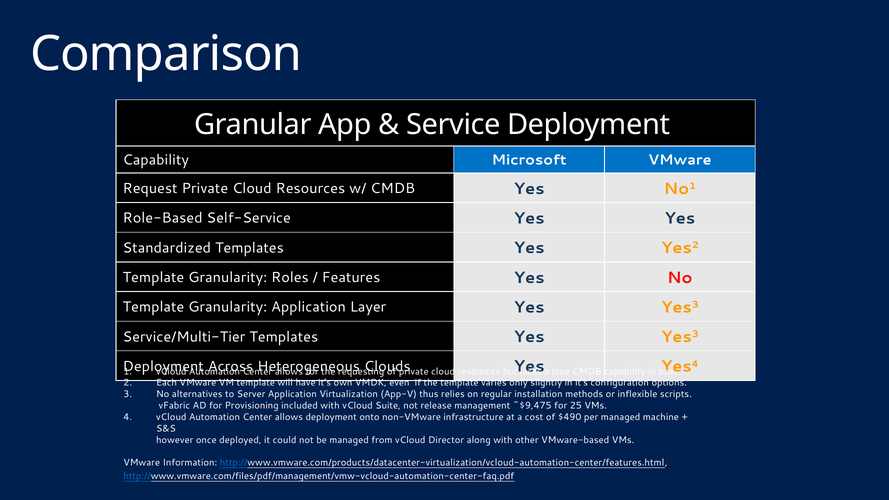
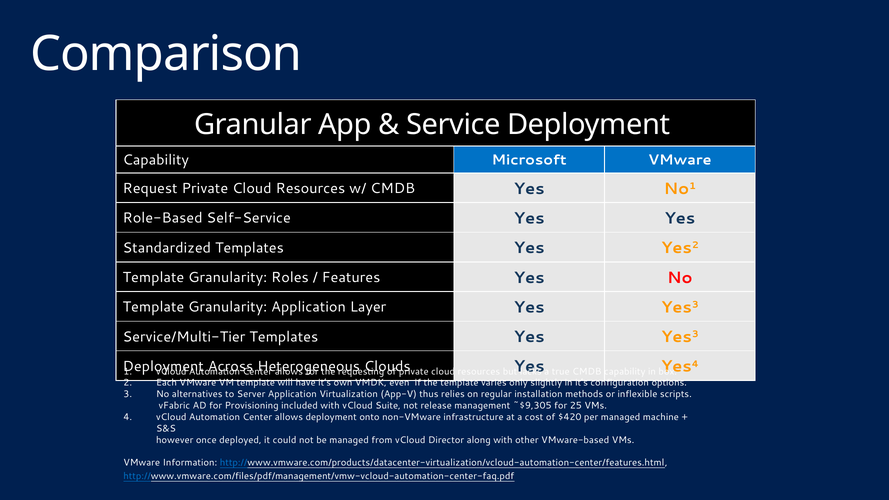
~$9,475: ~$9,475 -> ~$9,305
$490: $490 -> $420
